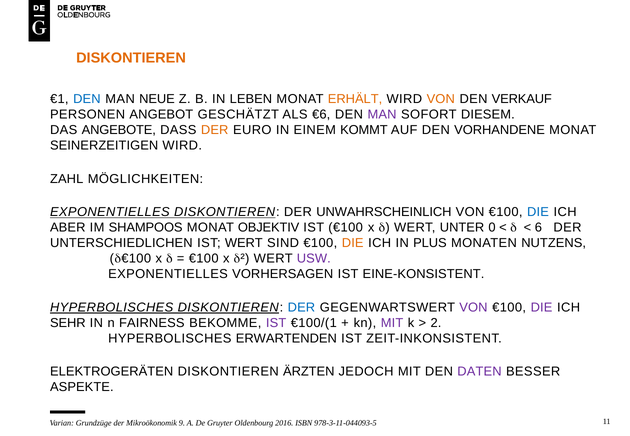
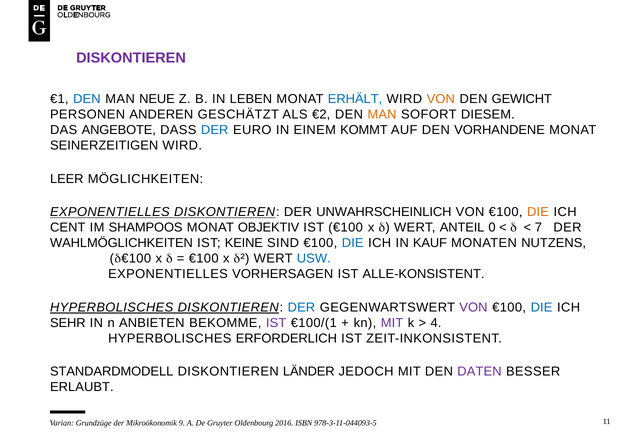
DISKONTIEREN at (131, 58) colour: orange -> purple
ERHÄLT colour: orange -> blue
VERKAUF: VERKAUF -> GEWICHT
ANGEBOT: ANGEBOT -> ANDEREN
€6: €6 -> €2
MAN at (382, 115) colour: purple -> orange
DER at (215, 130) colour: orange -> blue
ZAHL: ZAHL -> LEER
DIE at (538, 212) colour: blue -> orange
ABER: ABER -> CENT
UNTER: UNTER -> ANTEIL
6: 6 -> 7
UNTERSCHIEDLICHEN: UNTERSCHIEDLICHEN -> WAHLMÖGLICHKEITEN
IST WERT: WERT -> KEINE
DIE at (353, 243) colour: orange -> blue
PLUS: PLUS -> KAUF
USW colour: purple -> blue
EINE-KONSISTENT: EINE-KONSISTENT -> ALLE-KONSISTENT
DIE at (542, 307) colour: purple -> blue
FAIRNESS: FAIRNESS -> ANBIETEN
2: 2 -> 4
ERWARTENDEN: ERWARTENDEN -> ERFORDERLICH
ELEKTROGERÄTEN: ELEKTROGERÄTEN -> STANDARDMODELL
ÄRZTEN: ÄRZTEN -> LÄNDER
ASPEKTE: ASPEKTE -> ERLAUBT
